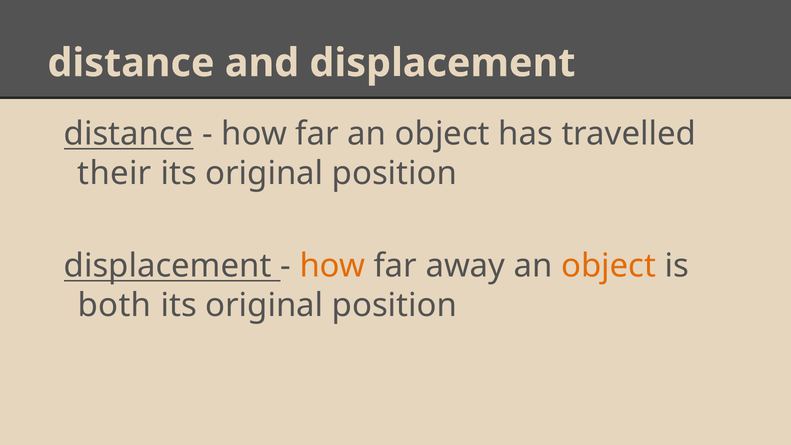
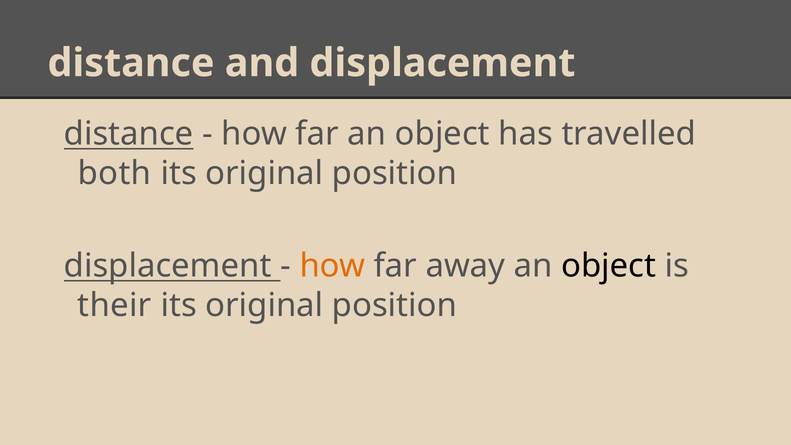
their: their -> both
object at (609, 266) colour: orange -> black
both: both -> their
